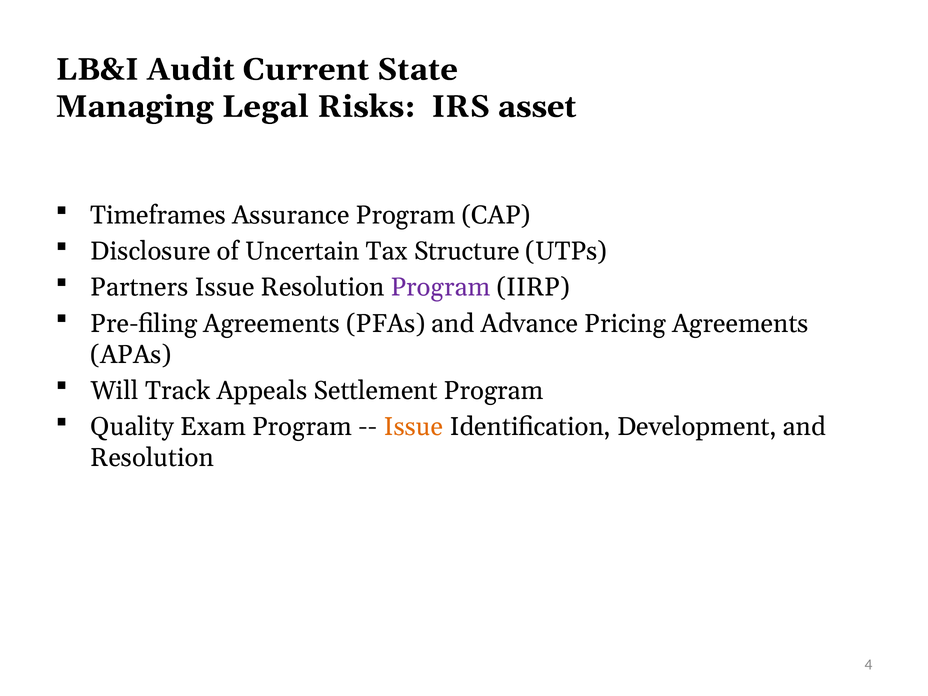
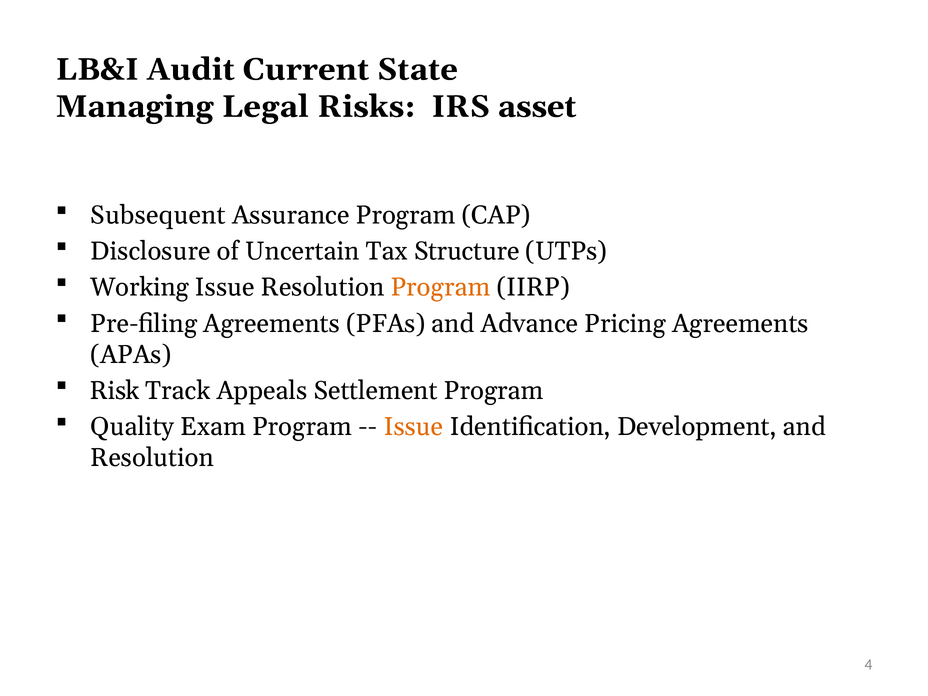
Timeframes: Timeframes -> Subsequent
Partners: Partners -> Working
Program at (440, 287) colour: purple -> orange
Will: Will -> Risk
